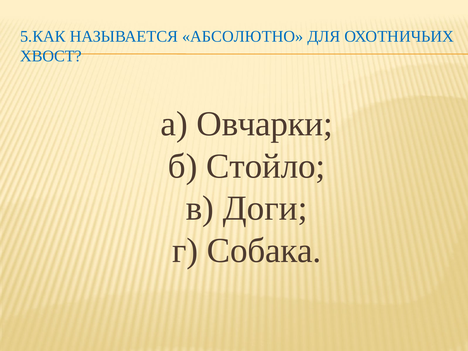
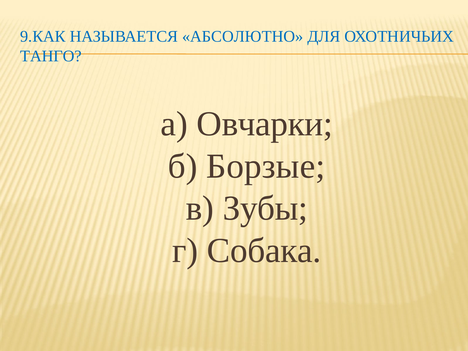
5.КАК: 5.КАК -> 9.КАК
ХВОСТ: ХВОСТ -> ТАНГО
Стойло: Стойло -> Борзые
Доги: Доги -> Зубы
